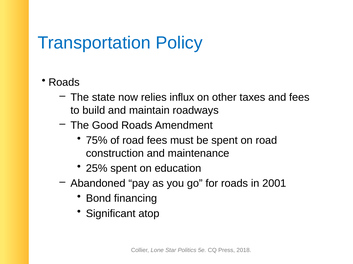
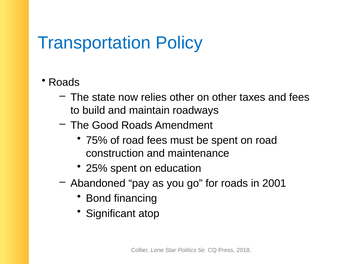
relies influx: influx -> other
